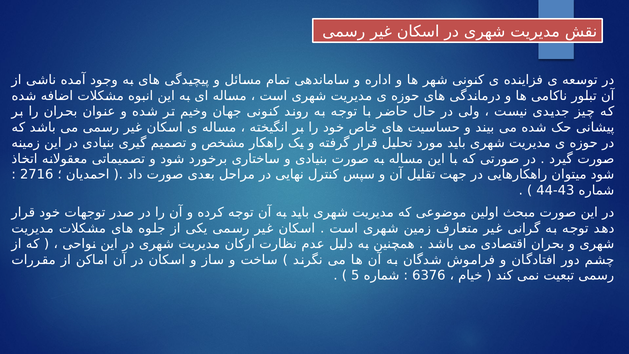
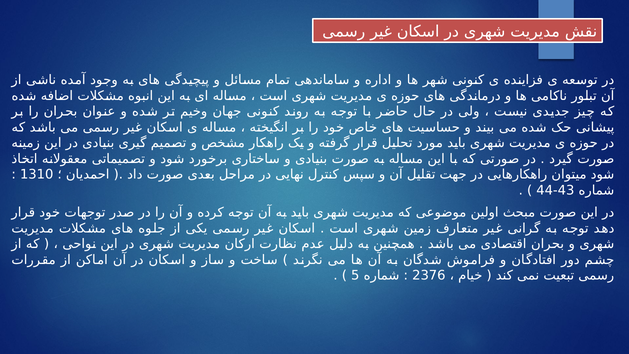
2716: 2716 -> 1310
6376: 6376 -> 2376
